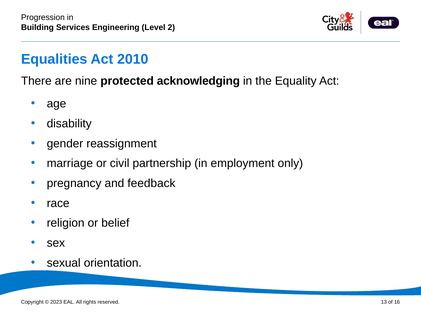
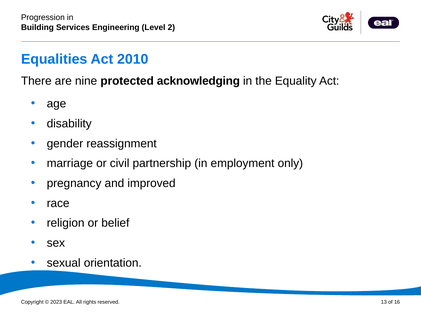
feedback: feedback -> improved
